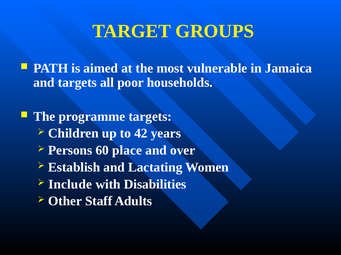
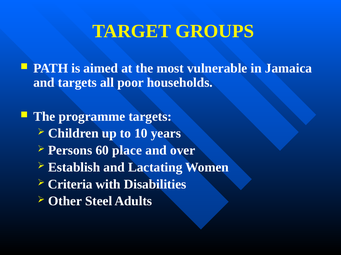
42: 42 -> 10
Include: Include -> Criteria
Staff: Staff -> Steel
